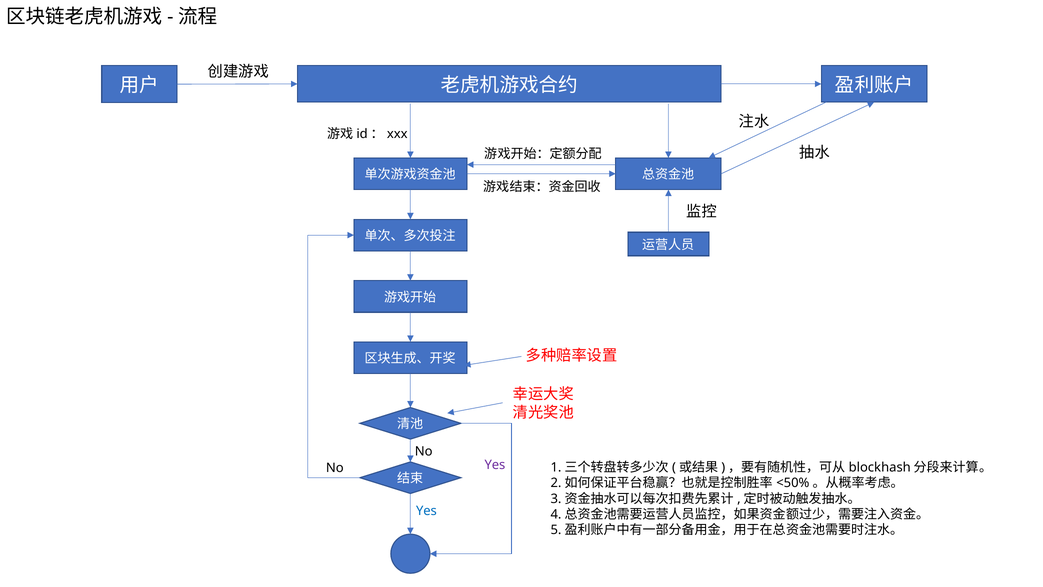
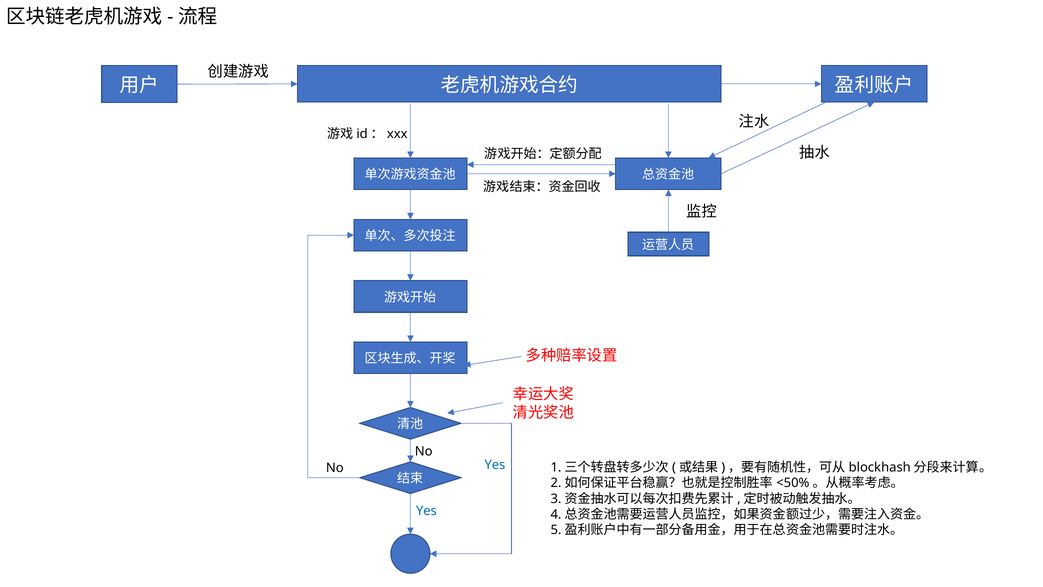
Yes at (495, 465) colour: purple -> blue
